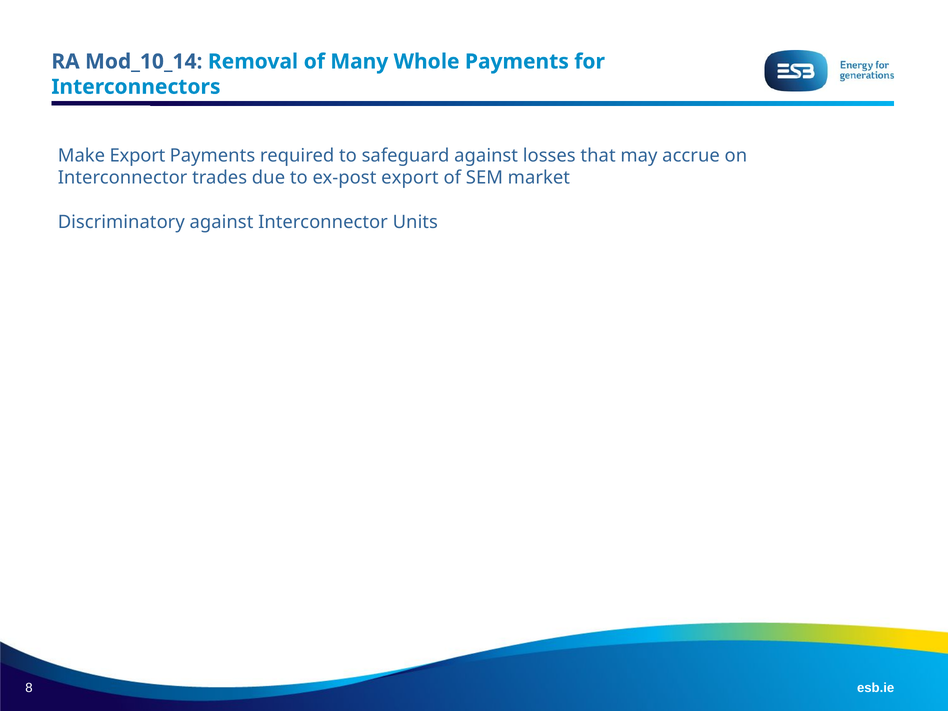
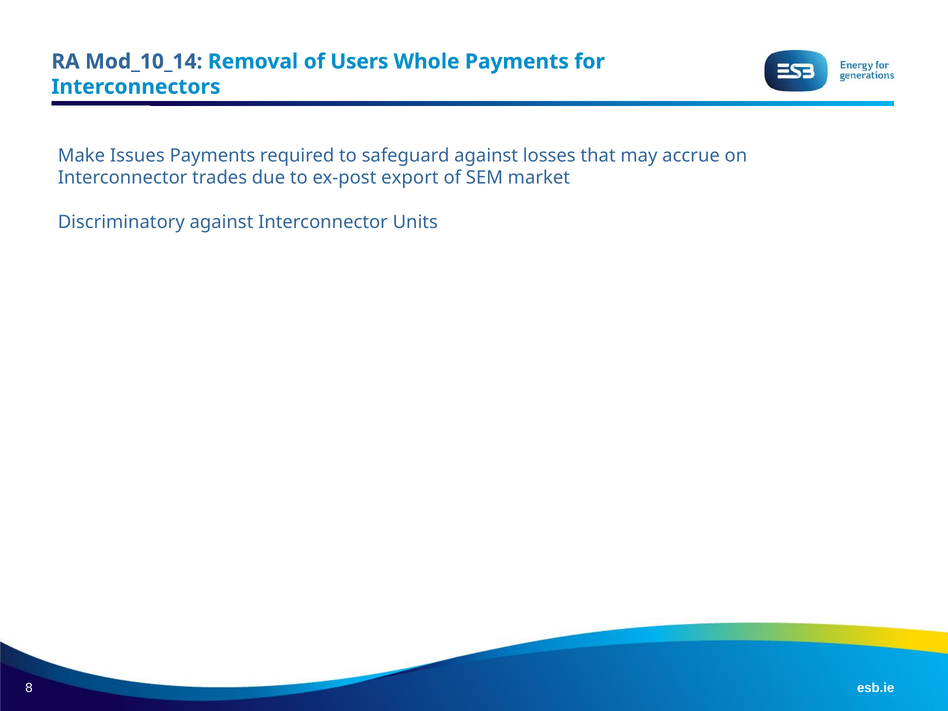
Many: Many -> Users
Make Export: Export -> Issues
